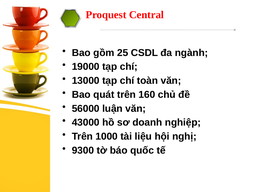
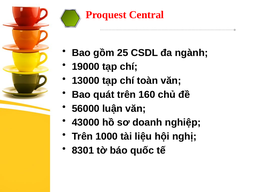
9300: 9300 -> 8301
